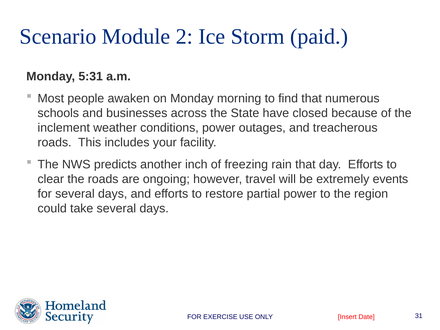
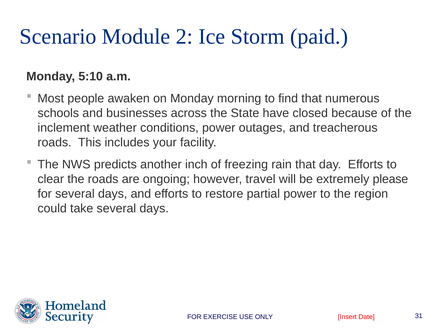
5:31: 5:31 -> 5:10
events: events -> please
